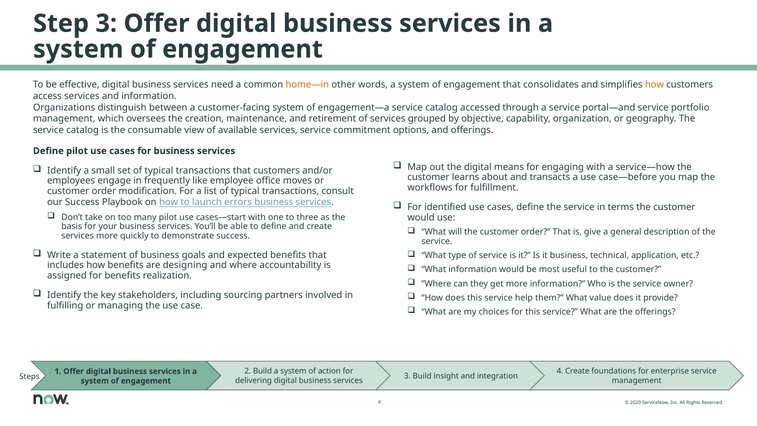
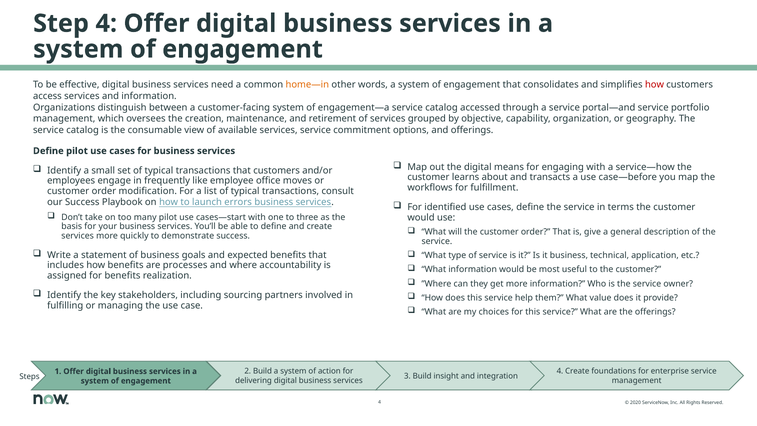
Step 3: 3 -> 4
how at (655, 85) colour: orange -> red
designing: designing -> processes
